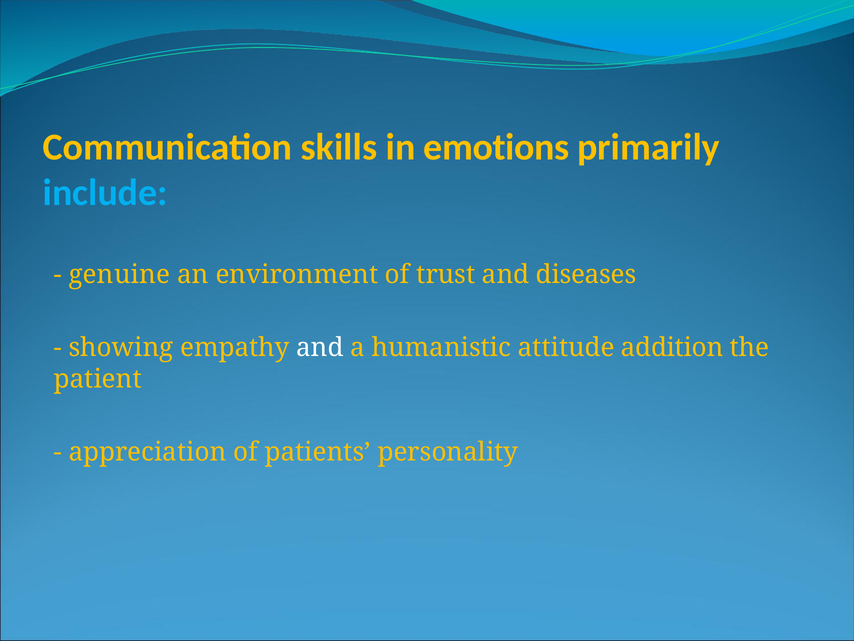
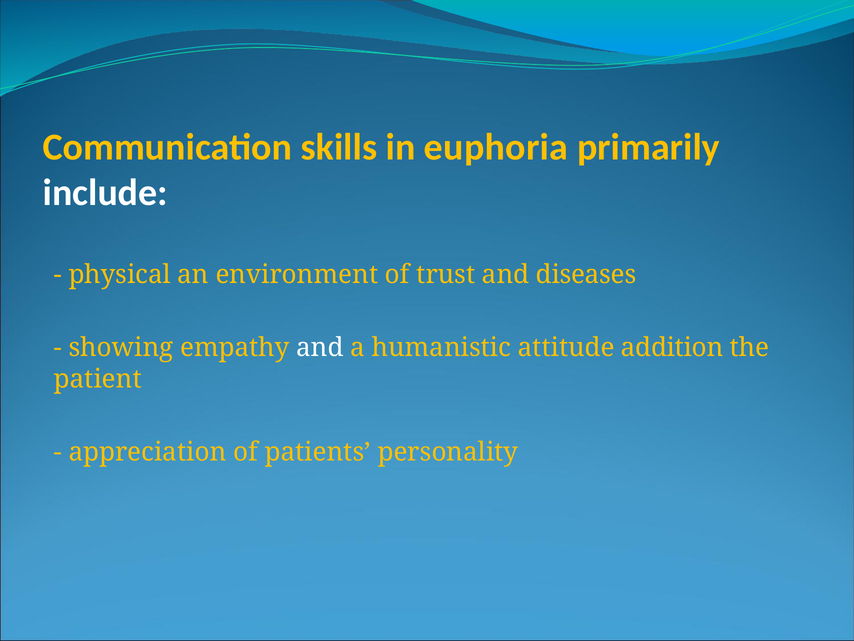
emotions: emotions -> euphoria
include colour: light blue -> white
genuine: genuine -> physical
